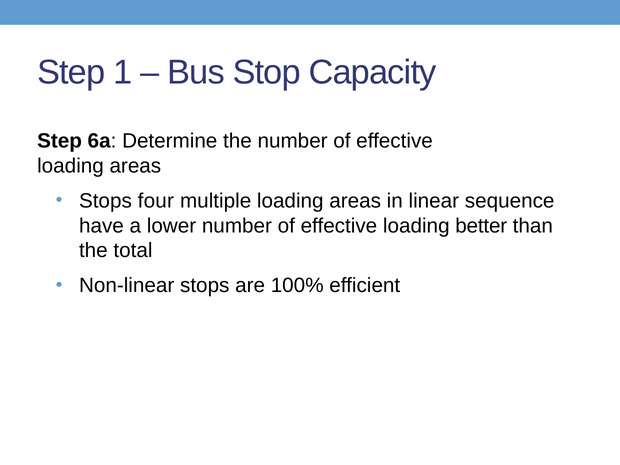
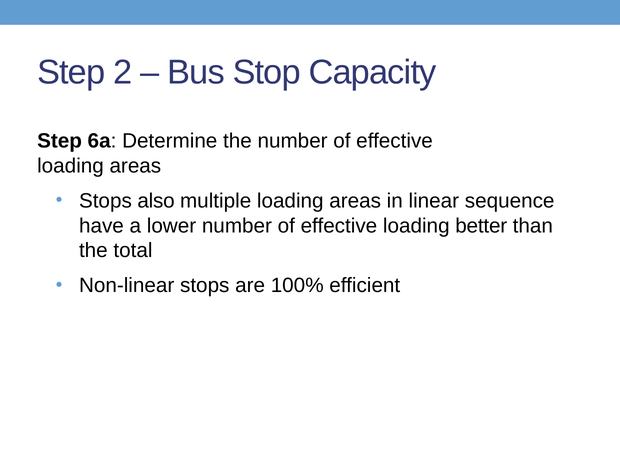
1: 1 -> 2
four: four -> also
